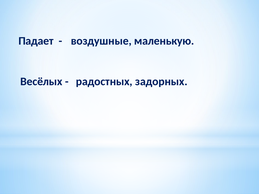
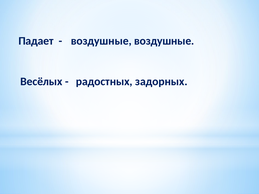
воздушные маленькую: маленькую -> воздушные
